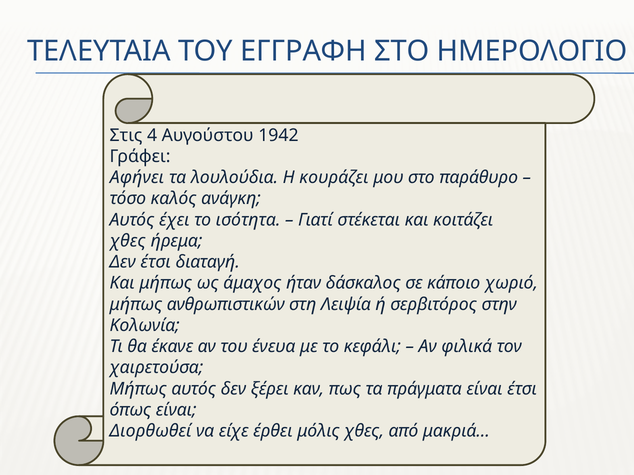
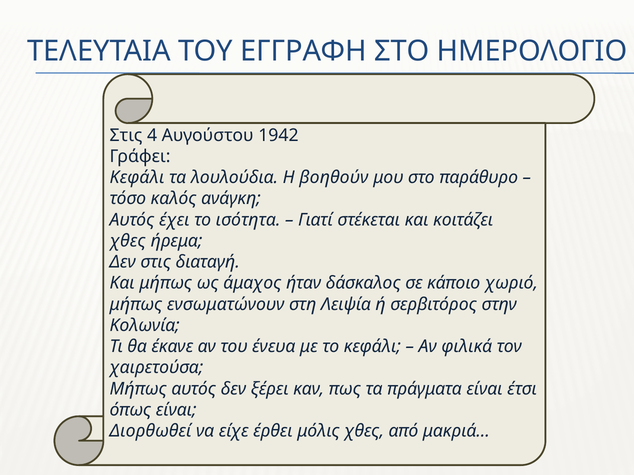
Αφήνει at (137, 178): Αφήνει -> Κεφάλι
κουράζει: κουράζει -> βοηθούν
Δεν έτσι: έτσι -> στις
ανθρωπιστικών: ανθρωπιστικών -> ενσωματώνουν
